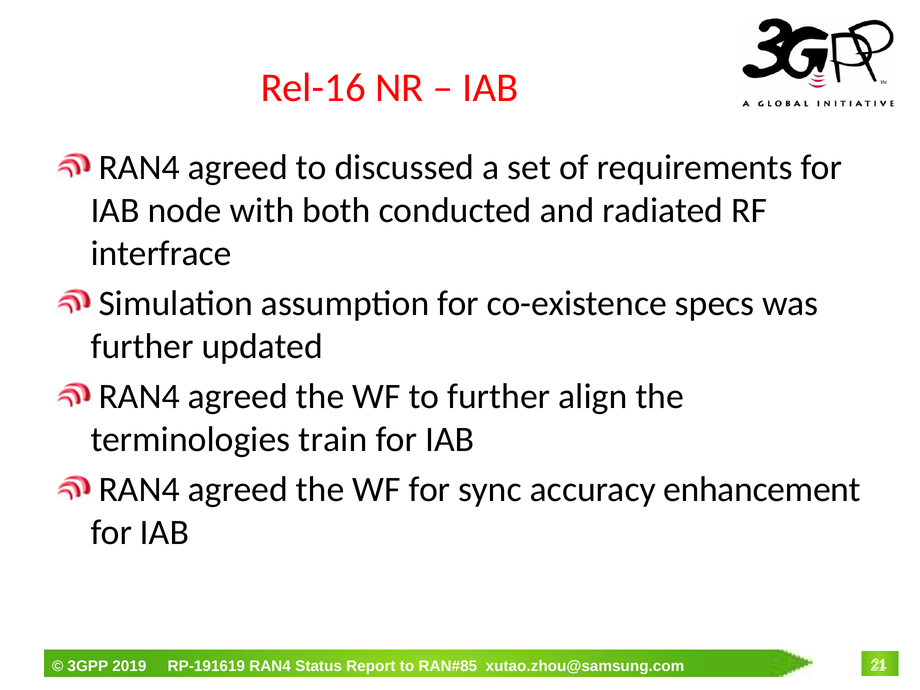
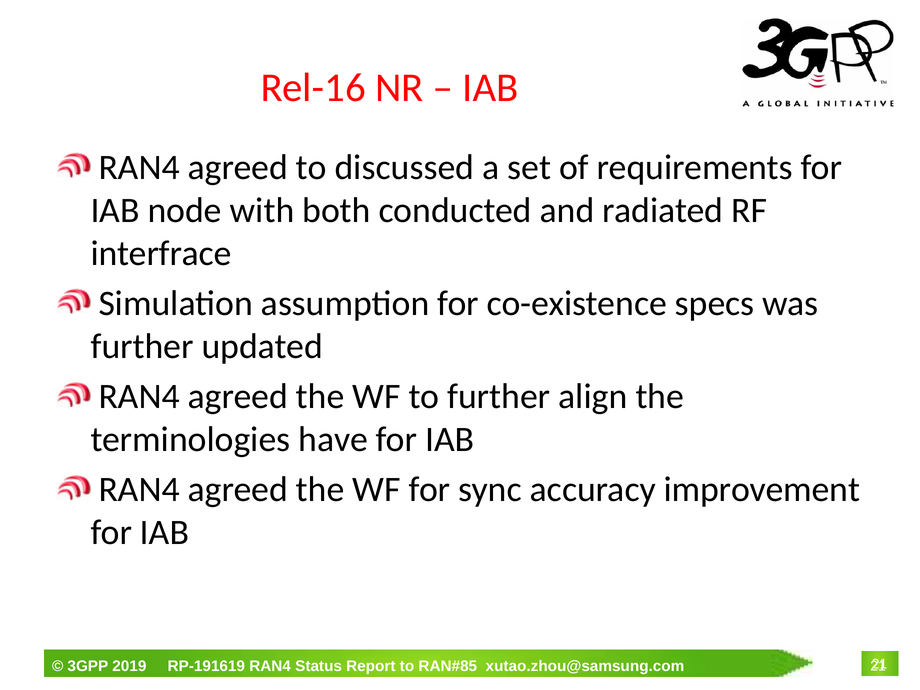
train: train -> have
enhancement: enhancement -> improvement
